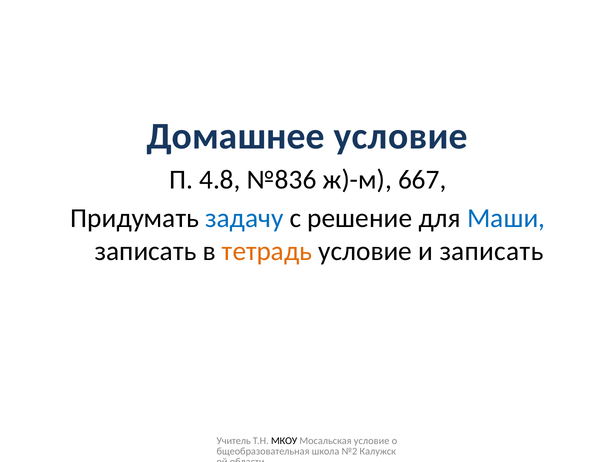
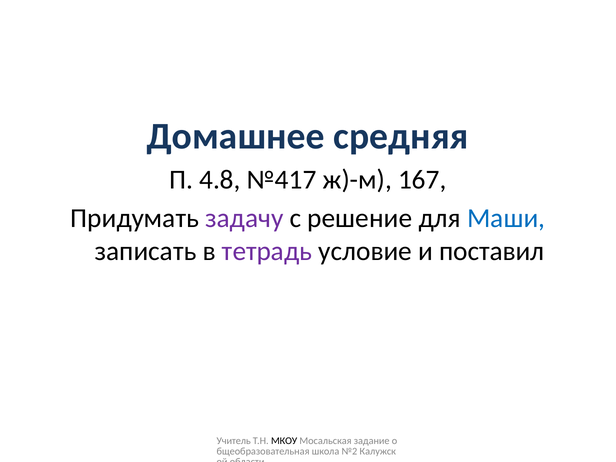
Домашнее условие: условие -> средняя
№836: №836 -> №417
667: 667 -> 167
задачу colour: blue -> purple
тетрадь colour: orange -> purple
и записать: записать -> поставил
Мосальская условие: условие -> задание
